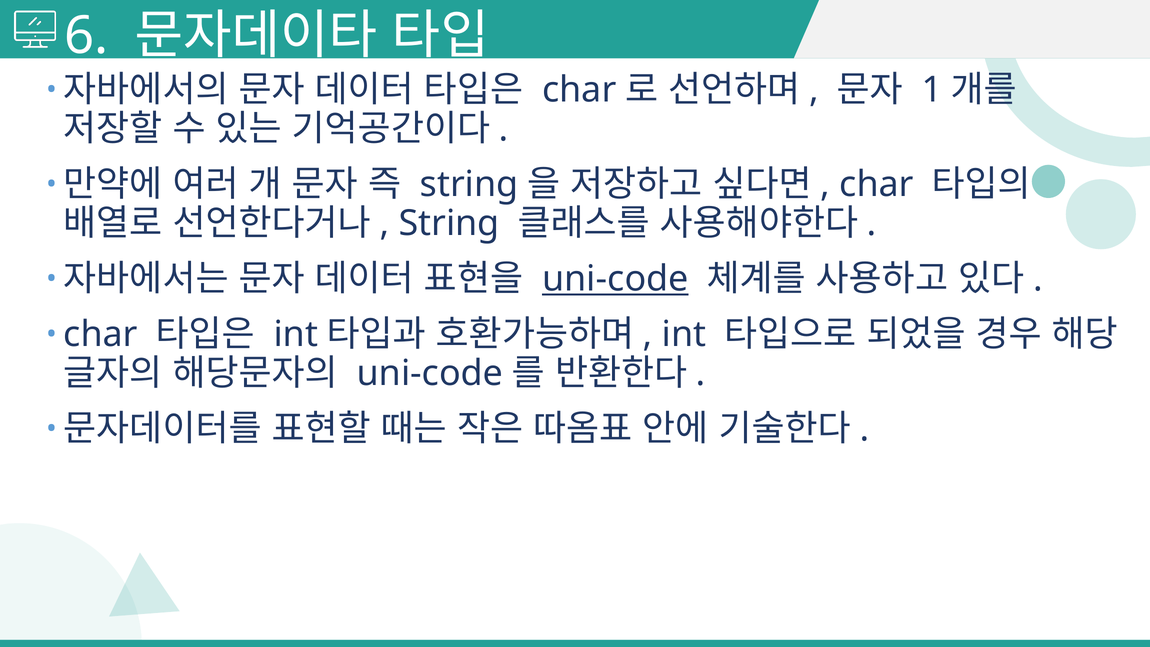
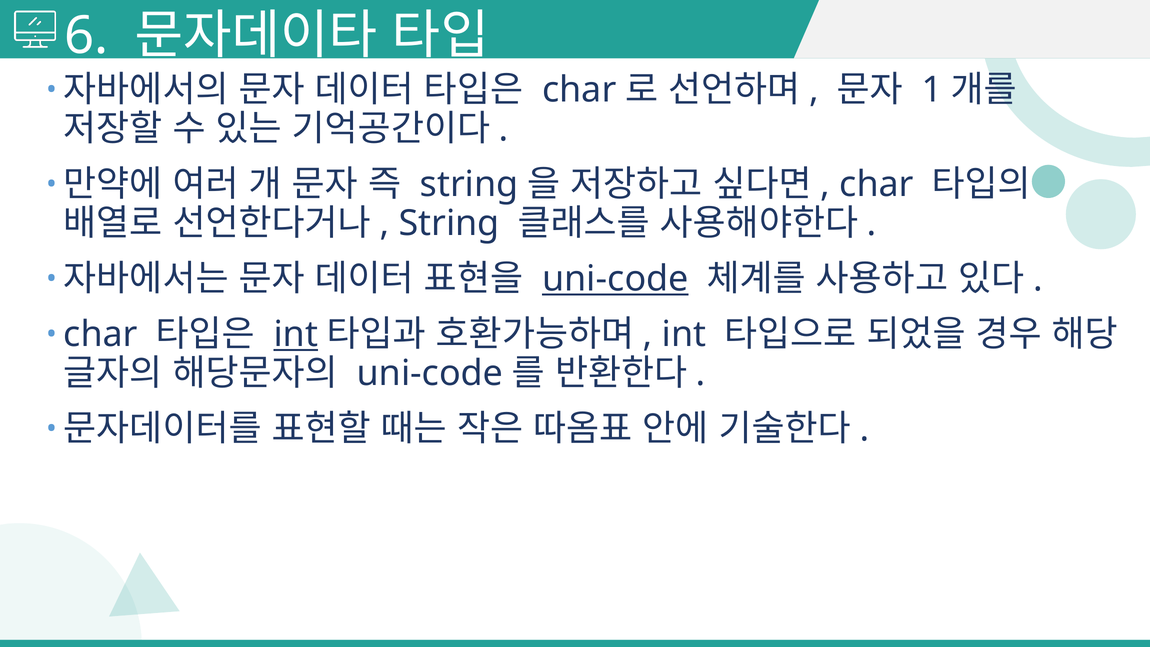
int at (296, 334) underline: none -> present
